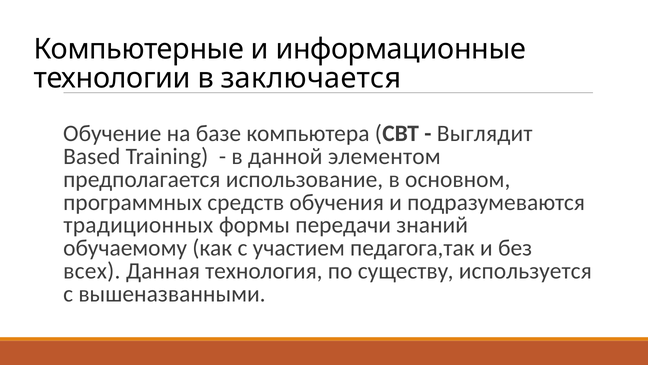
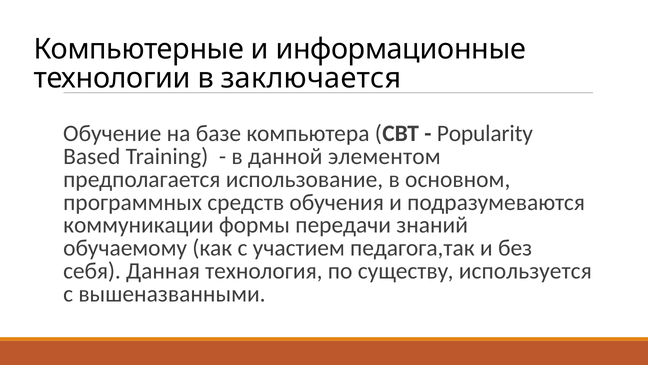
Выглядит: Выглядит -> Popularity
традиционных: традиционных -> коммуникации
всех: всех -> себя
